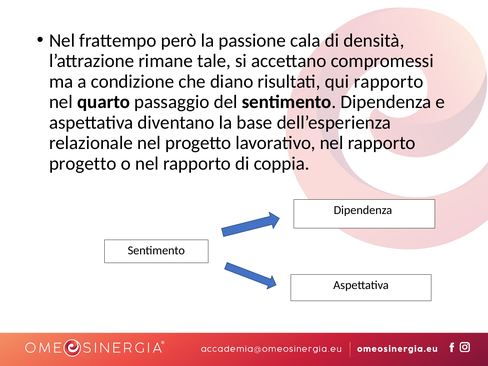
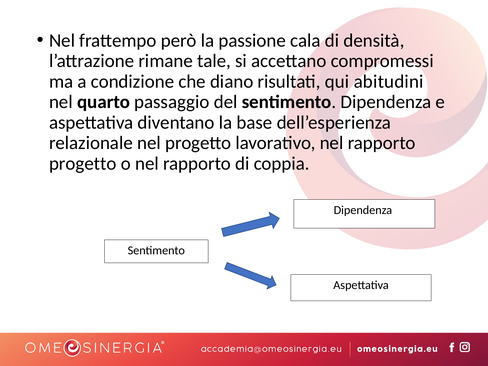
qui rapporto: rapporto -> abitudini
